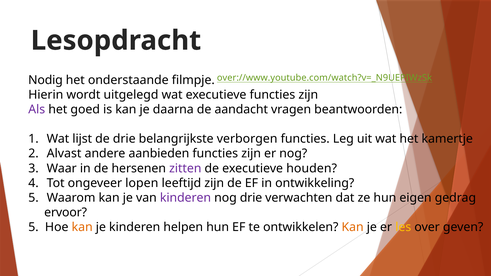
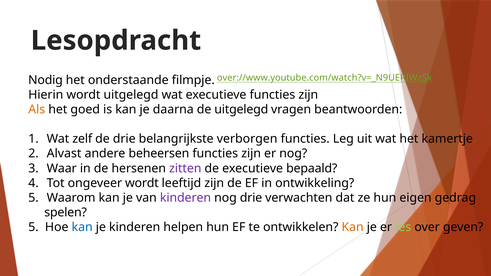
Als colour: purple -> orange
de aandacht: aandacht -> uitgelegd
lijst: lijst -> zelf
aanbieden: aanbieden -> beheersen
houden: houden -> bepaald
ongeveer lopen: lopen -> wordt
ervoor: ervoor -> spelen
kan at (82, 227) colour: orange -> blue
les colour: yellow -> light green
